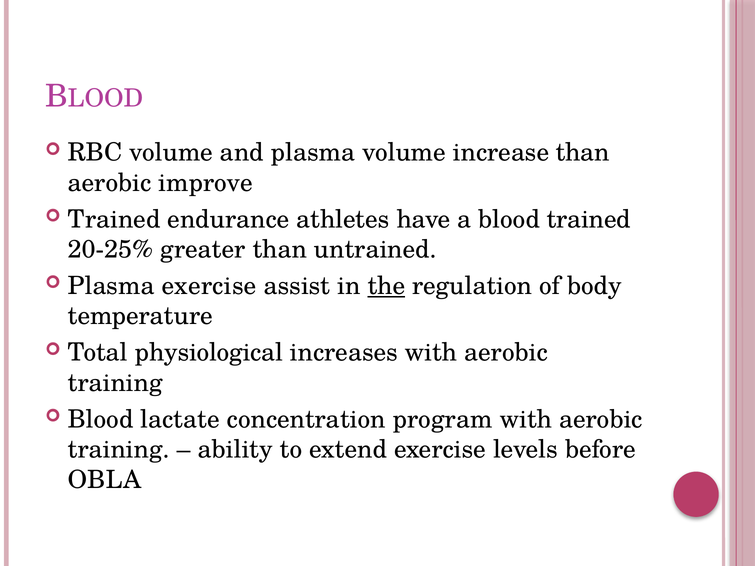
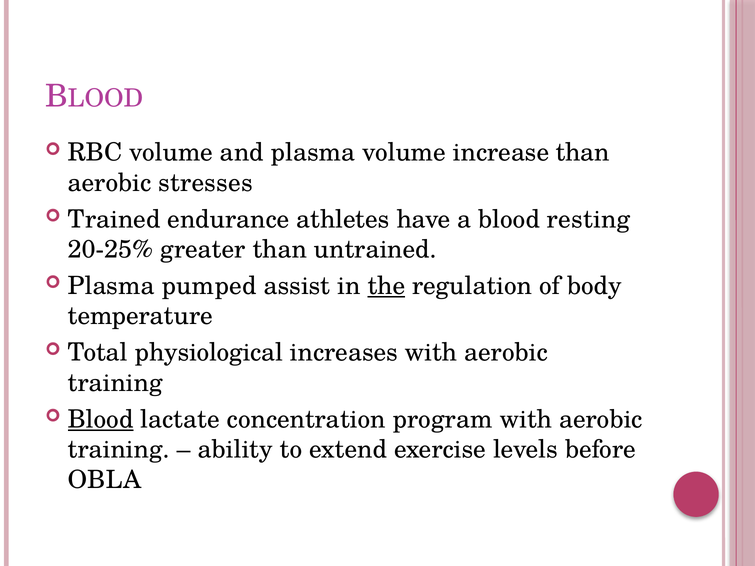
improve: improve -> stresses
blood trained: trained -> resting
Plasma exercise: exercise -> pumped
Blood at (101, 420) underline: none -> present
